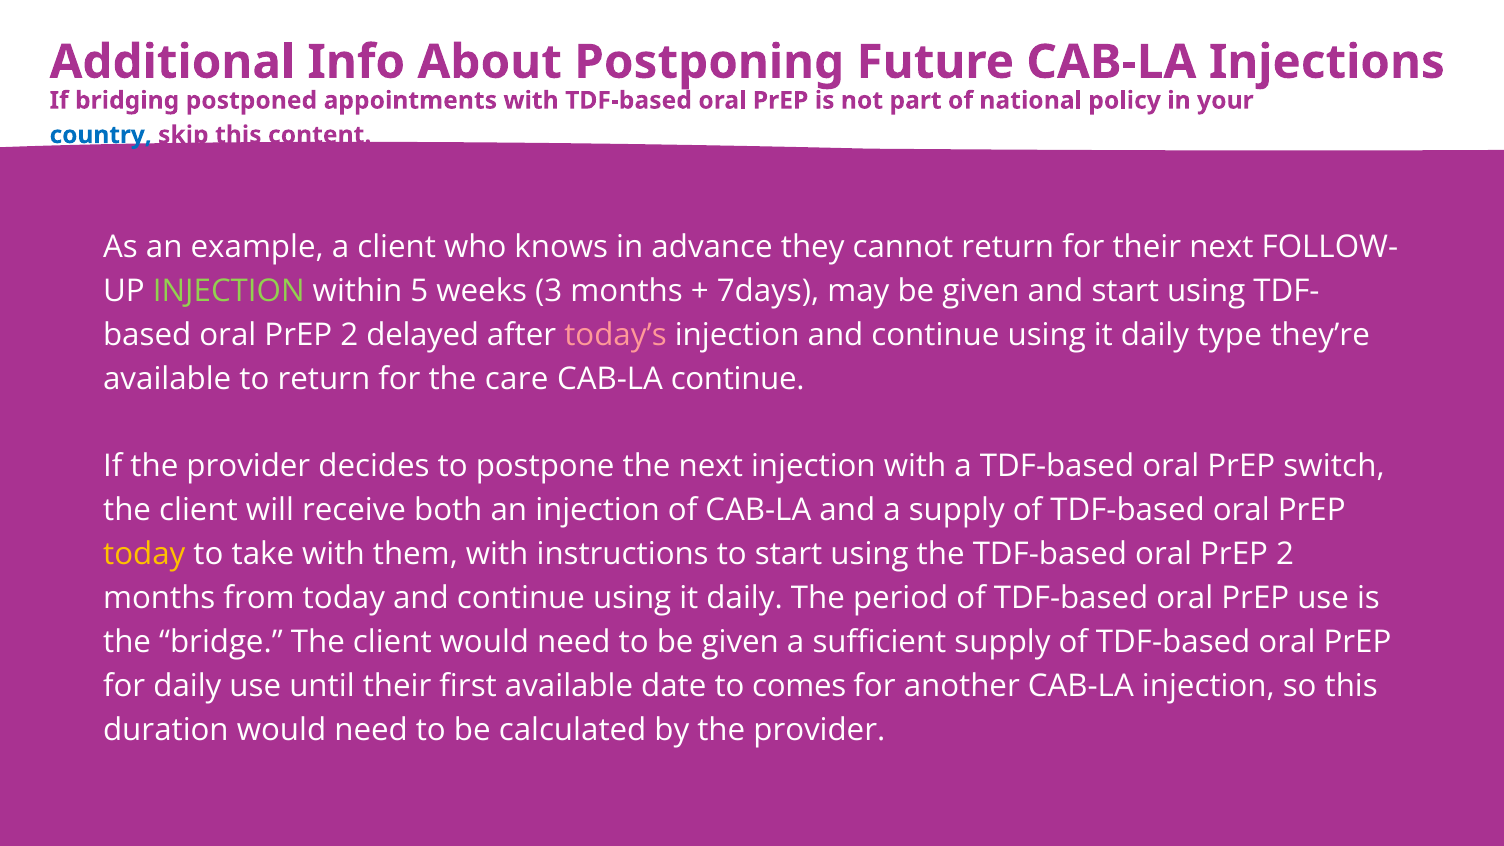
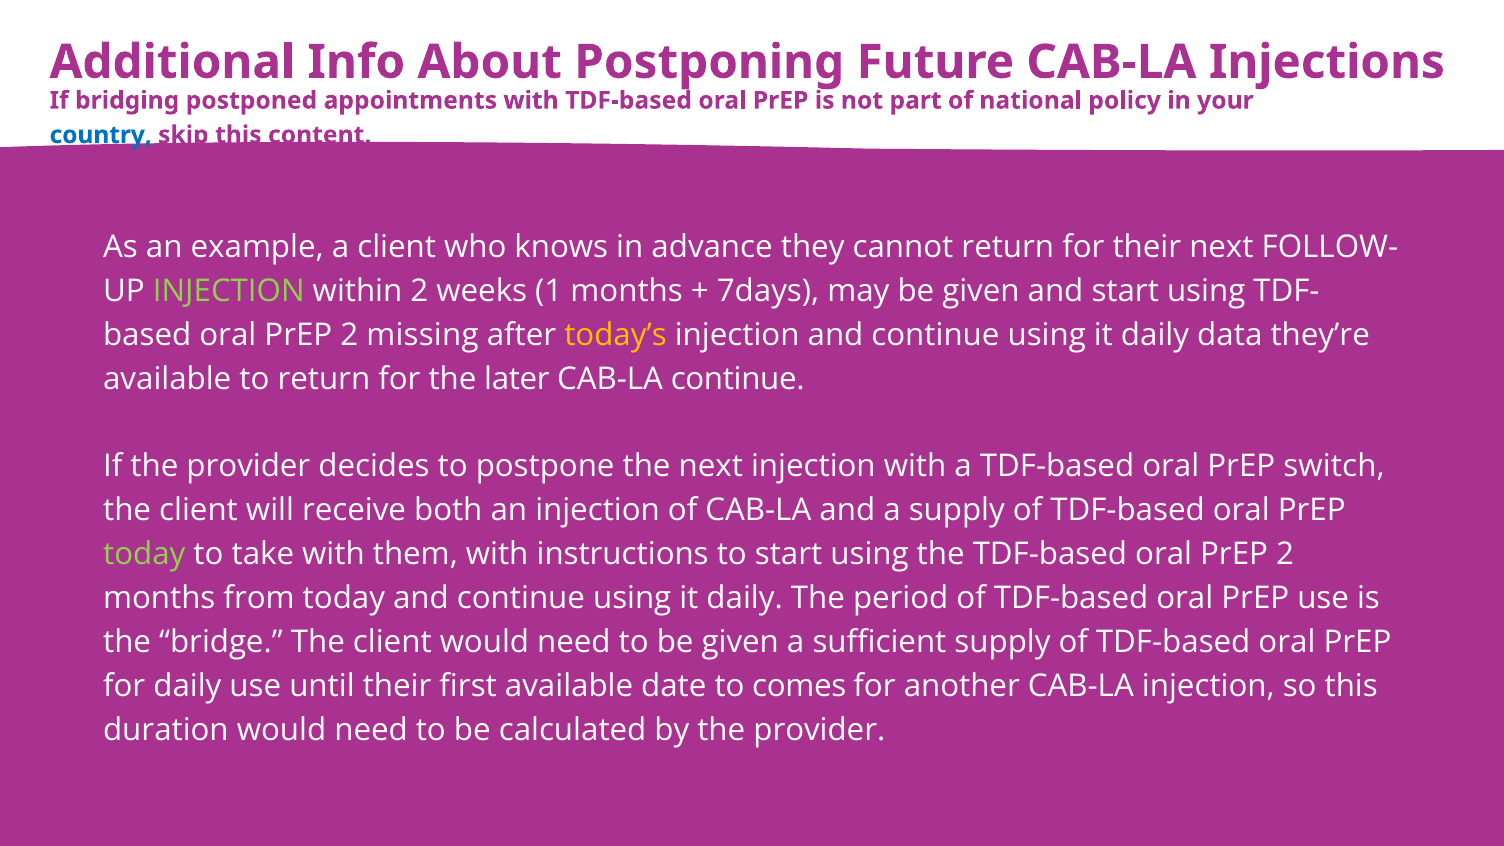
within 5: 5 -> 2
3: 3 -> 1
delayed: delayed -> missing
today’s colour: pink -> yellow
type: type -> data
care: care -> later
today at (144, 554) colour: yellow -> light green
